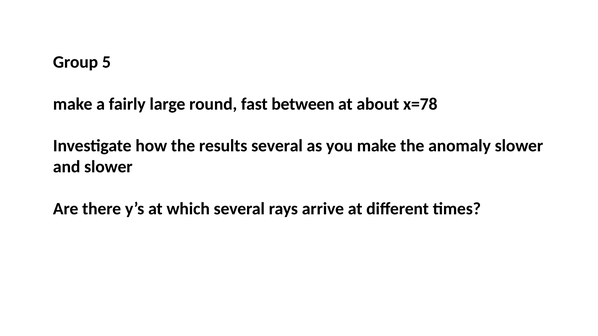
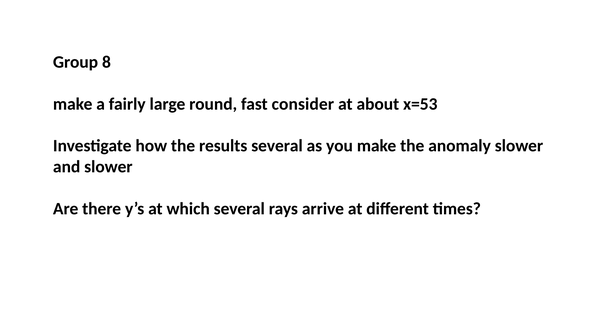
5: 5 -> 8
between: between -> consider
x=78: x=78 -> x=53
